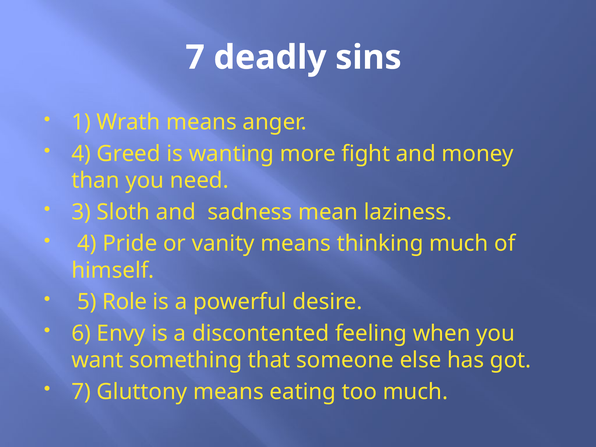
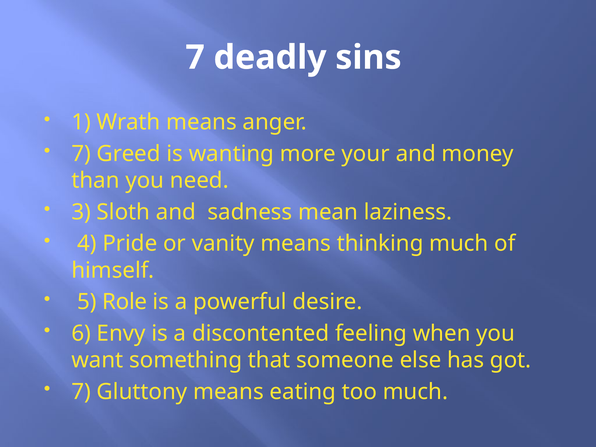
4 at (81, 154): 4 -> 7
fight: fight -> your
